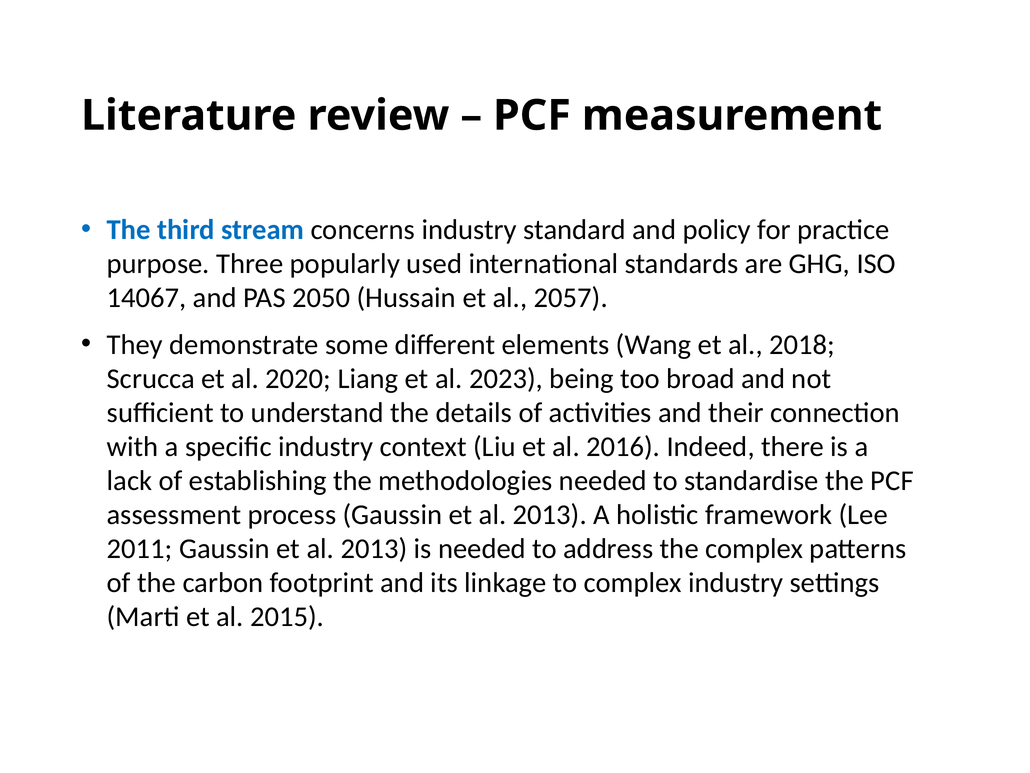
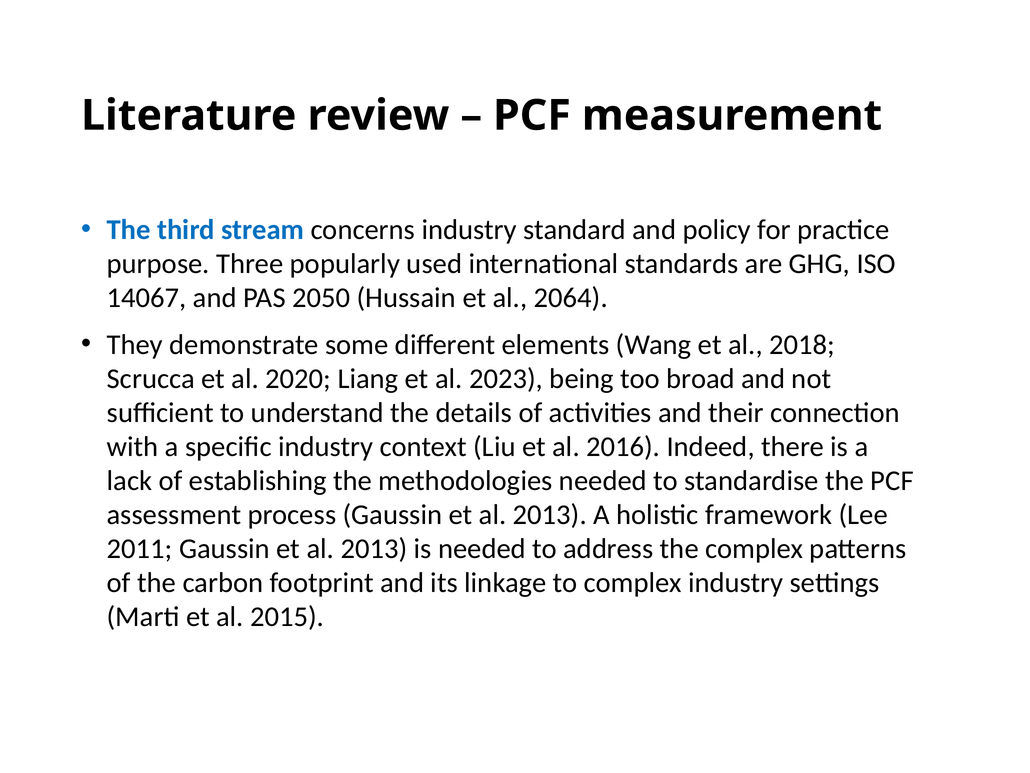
2057: 2057 -> 2064
